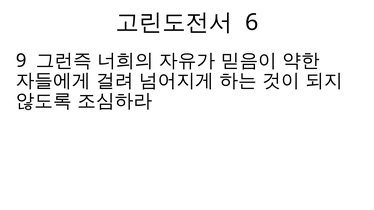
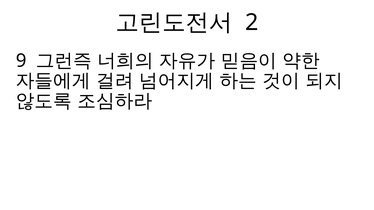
6: 6 -> 2
